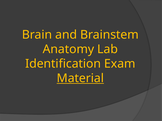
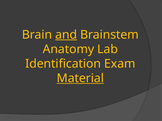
and underline: none -> present
